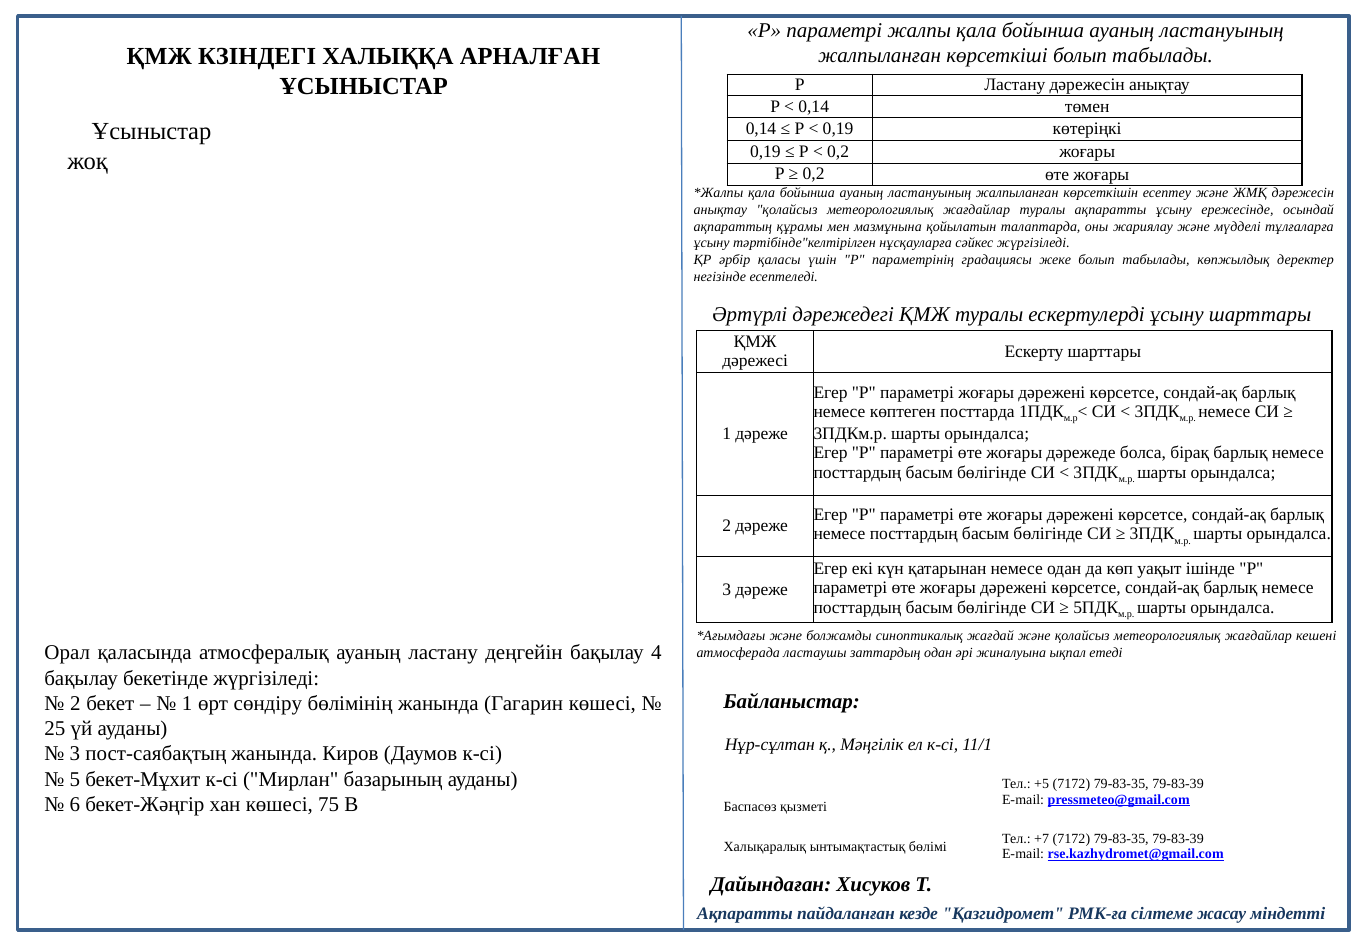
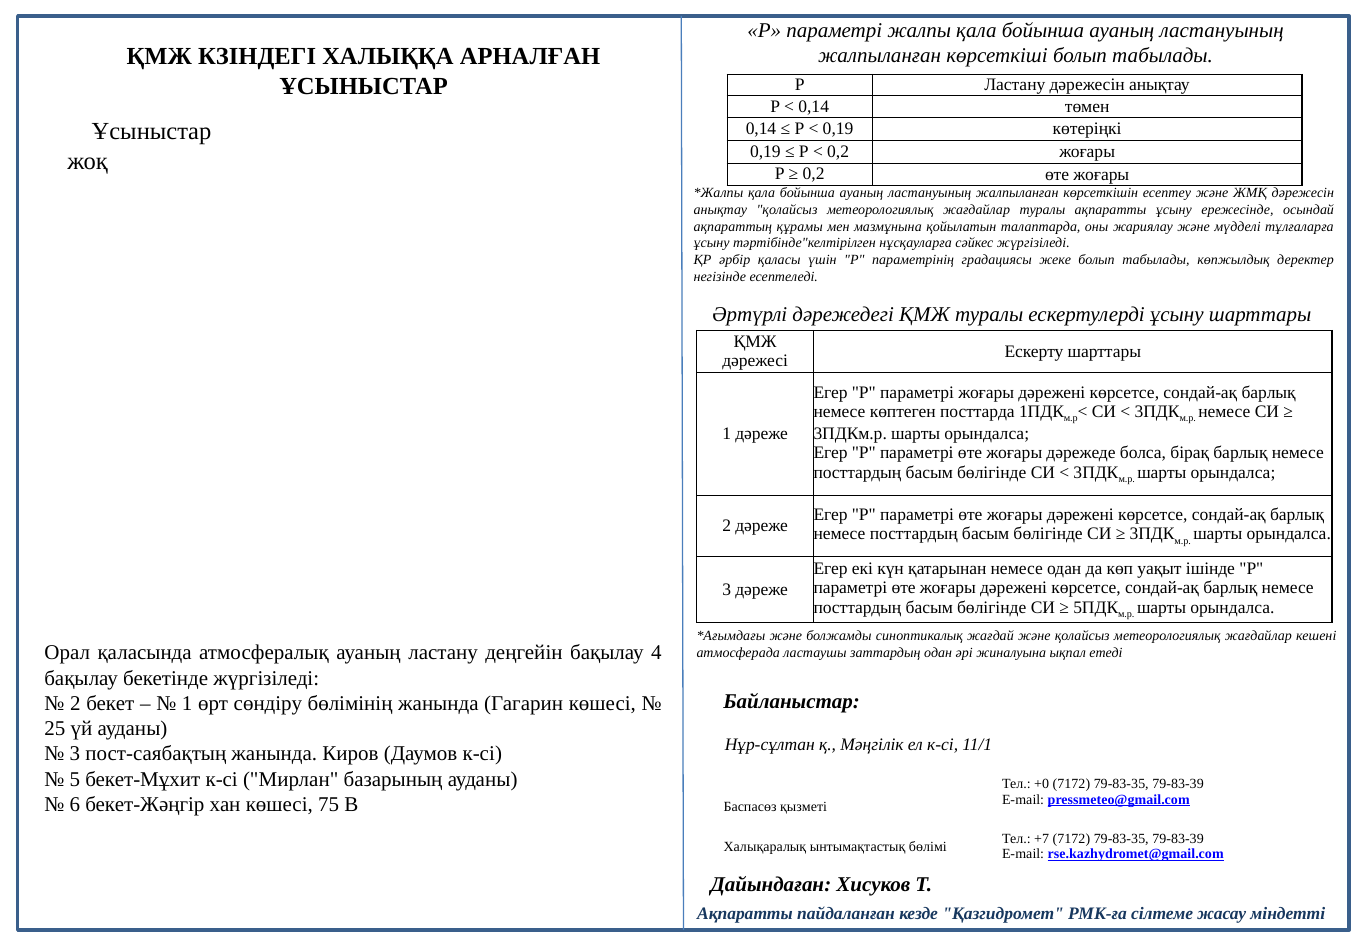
+5: +5 -> +0
